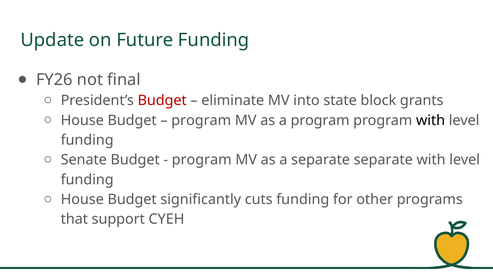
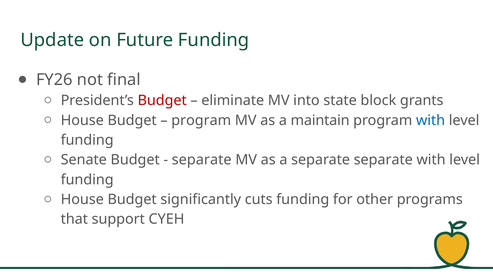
a program: program -> maintain
with at (431, 121) colour: black -> blue
program at (202, 160): program -> separate
